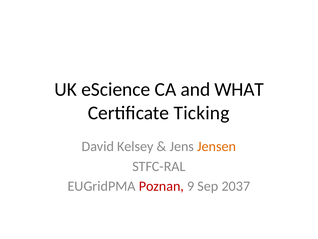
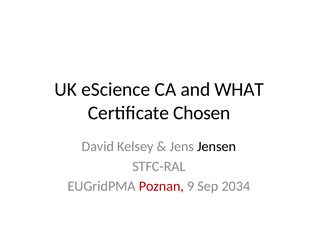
Ticking: Ticking -> Chosen
Jensen colour: orange -> black
2037: 2037 -> 2034
